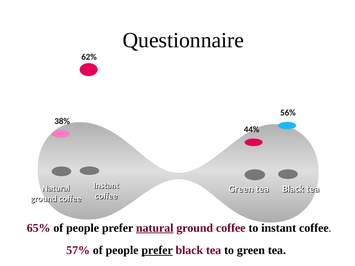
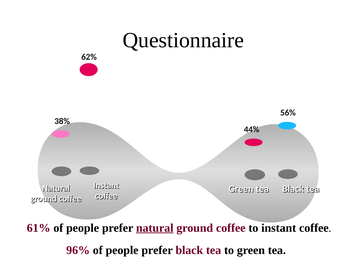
65%: 65% -> 61%
57%: 57% -> 96%
prefer at (157, 250) underline: present -> none
